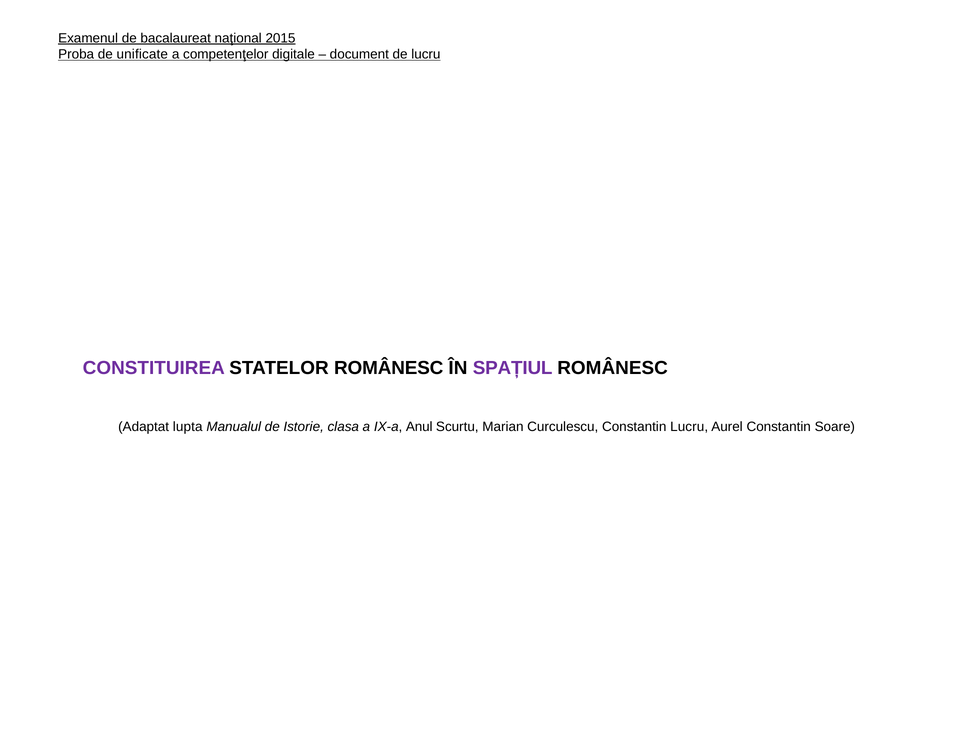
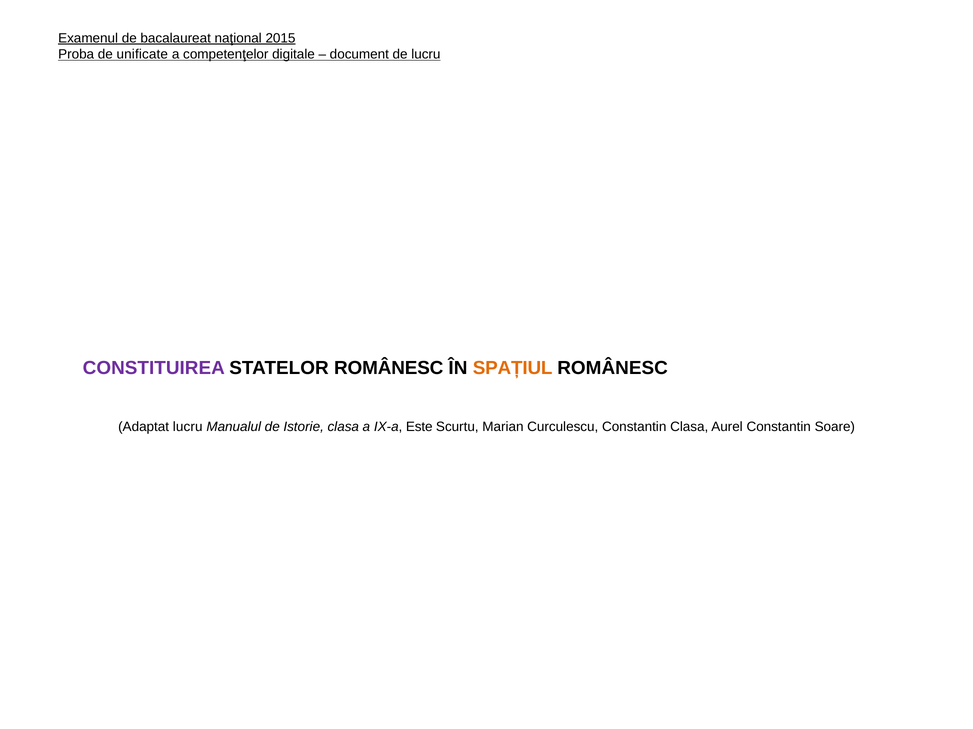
SPAȚIUL colour: purple -> orange
Adaptat lupta: lupta -> lucru
Anul: Anul -> Este
Constantin Lucru: Lucru -> Clasa
